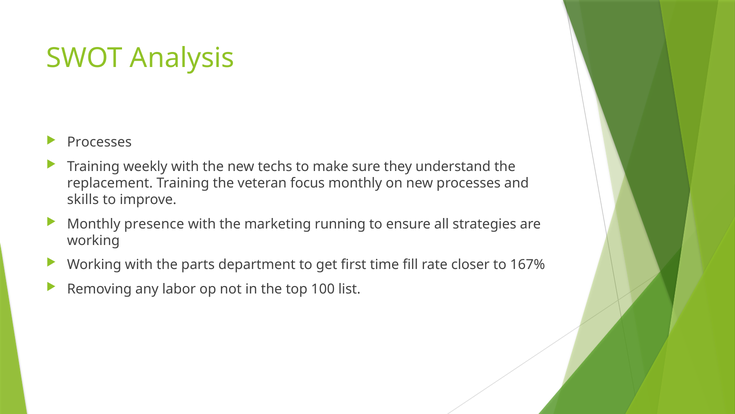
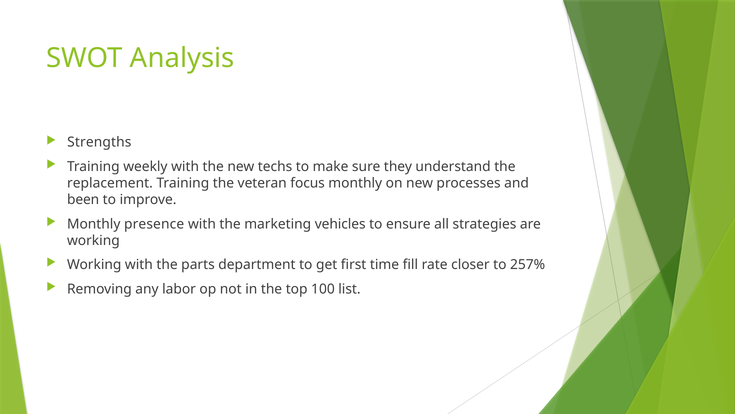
Processes at (99, 142): Processes -> Strengths
skills: skills -> been
running: running -> vehicles
167%: 167% -> 257%
